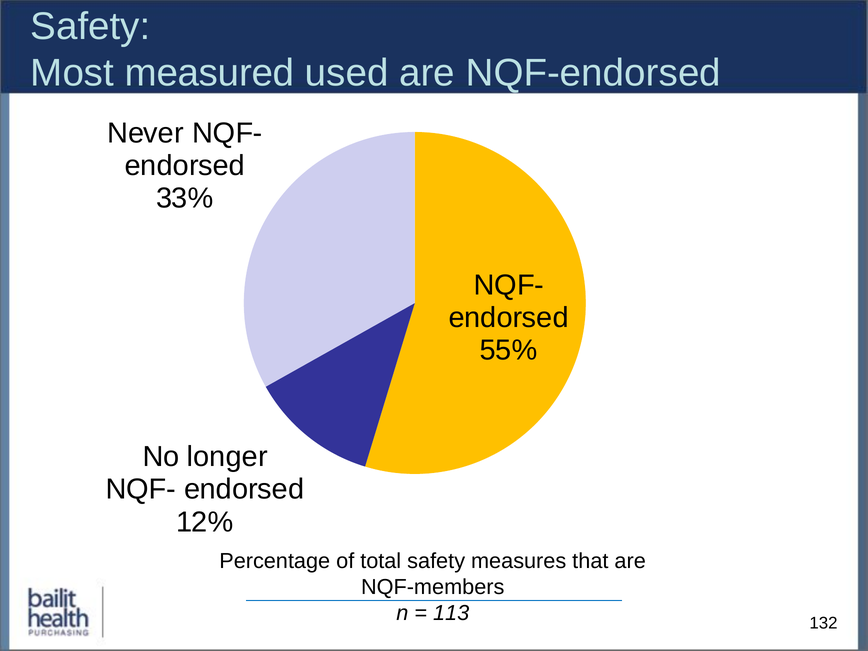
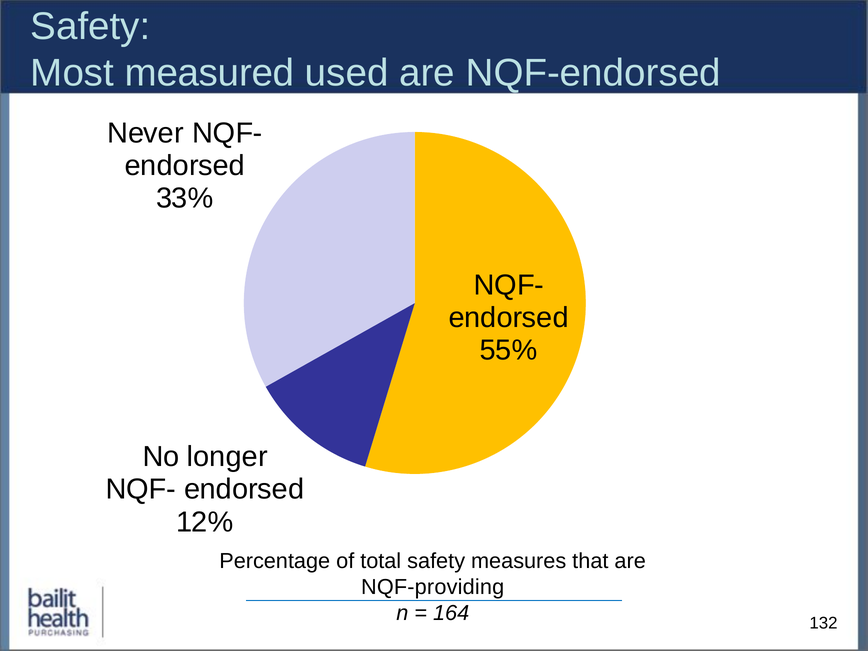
NQF-members: NQF-members -> NQF-providing
113: 113 -> 164
